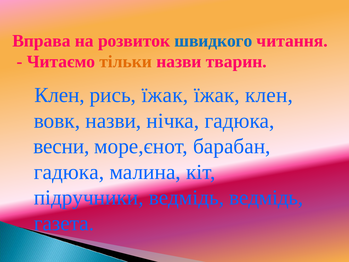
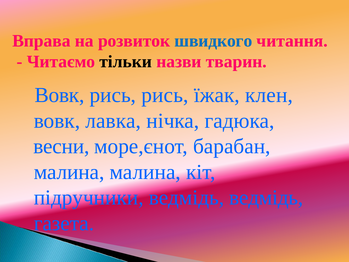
тільки colour: orange -> black
Клен at (60, 95): Клен -> Вовк
рись їжак: їжак -> рись
вовк назви: назви -> лавка
гадюка at (69, 172): гадюка -> малина
